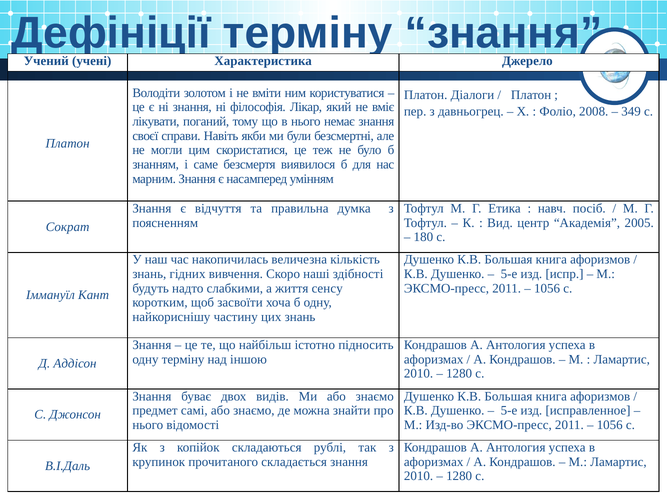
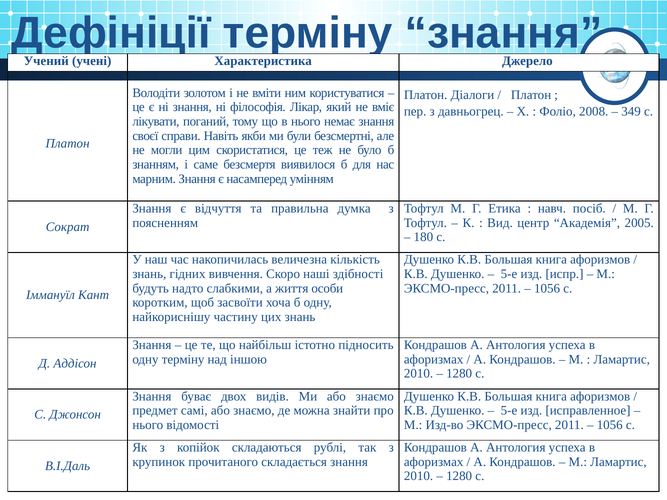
сенсу: сенсу -> особи
